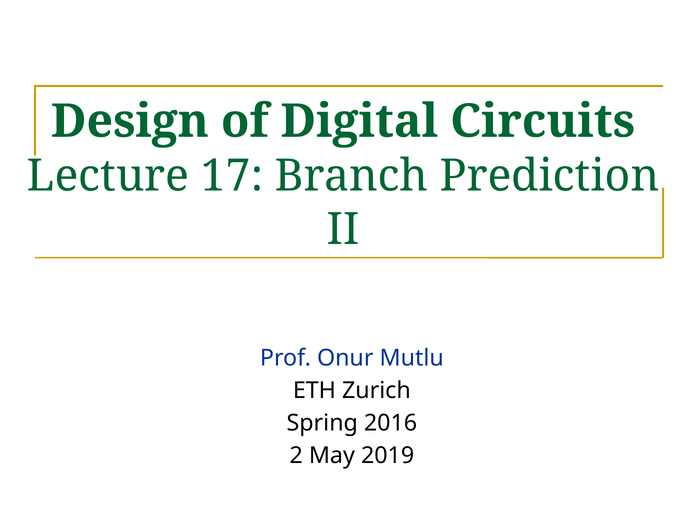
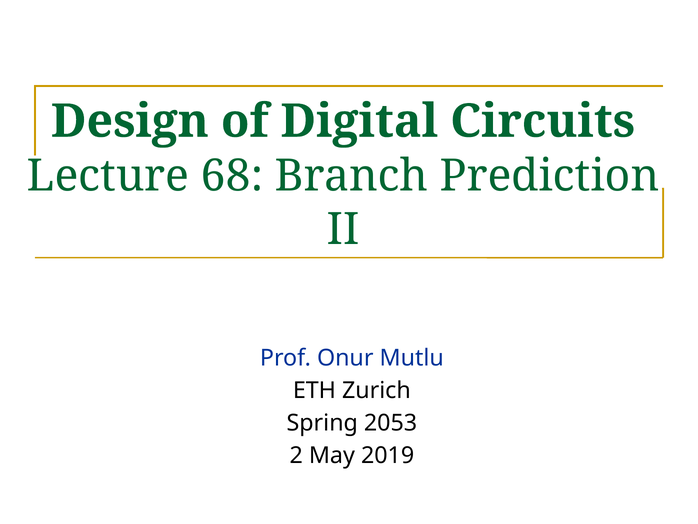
17: 17 -> 68
2016: 2016 -> 2053
